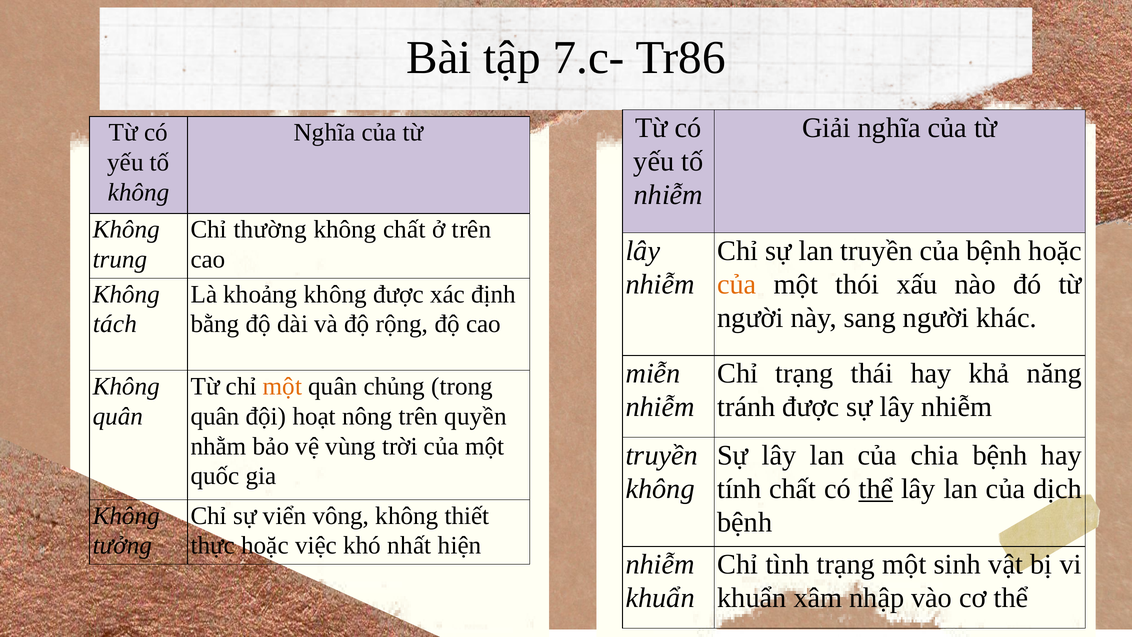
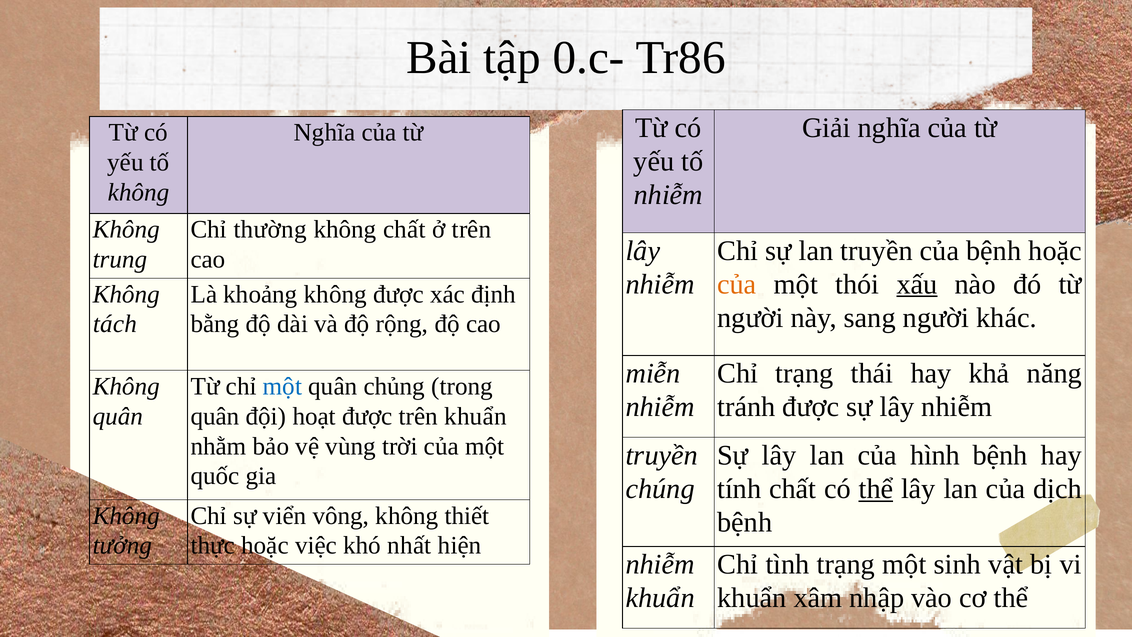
7.c-: 7.c- -> 0.c-
xấu underline: none -> present
một at (282, 386) colour: orange -> blue
hoạt nông: nông -> được
trên quyền: quyền -> khuẩn
chia: chia -> hình
không at (660, 489): không -> chúng
